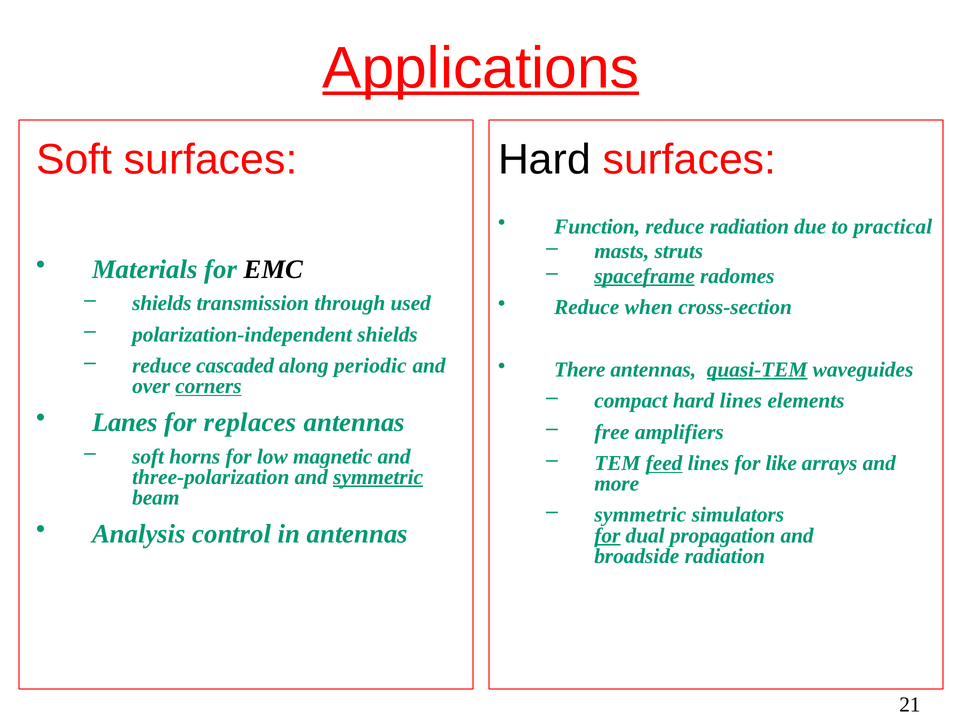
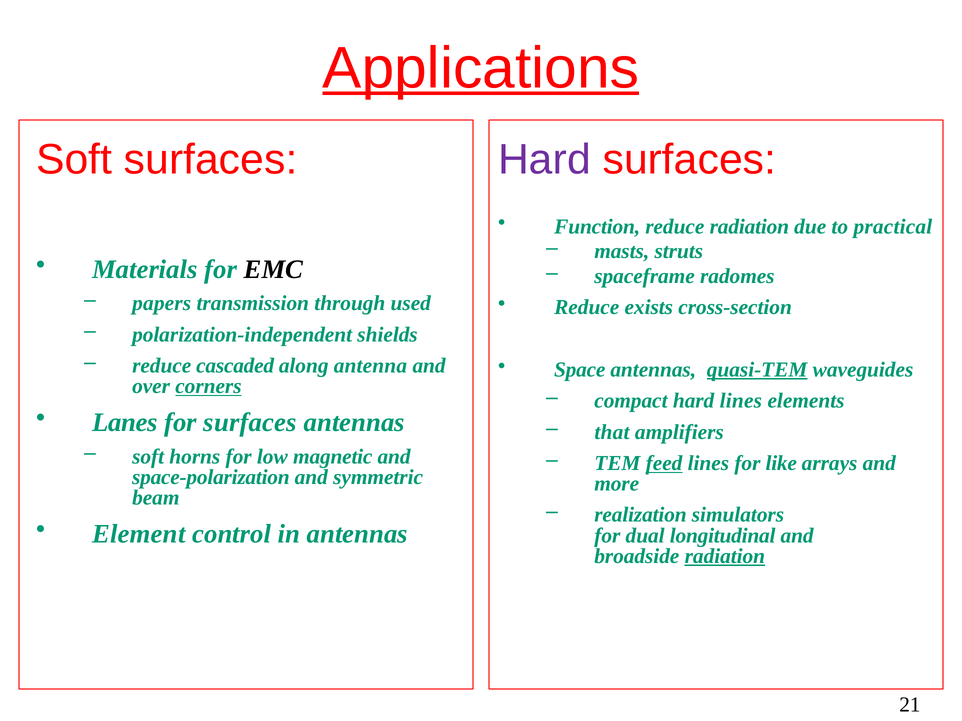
Hard at (544, 160) colour: black -> purple
spaceframe underline: present -> none
shields at (162, 304): shields -> papers
when: when -> exists
periodic: periodic -> antenna
There: There -> Space
for replaces: replaces -> surfaces
free: free -> that
three-polarization: three-polarization -> space-polarization
symmetric at (378, 477) underline: present -> none
symmetric at (640, 515): symmetric -> realization
Analysis: Analysis -> Element
for at (607, 536) underline: present -> none
propagation: propagation -> longitudinal
radiation at (725, 556) underline: none -> present
